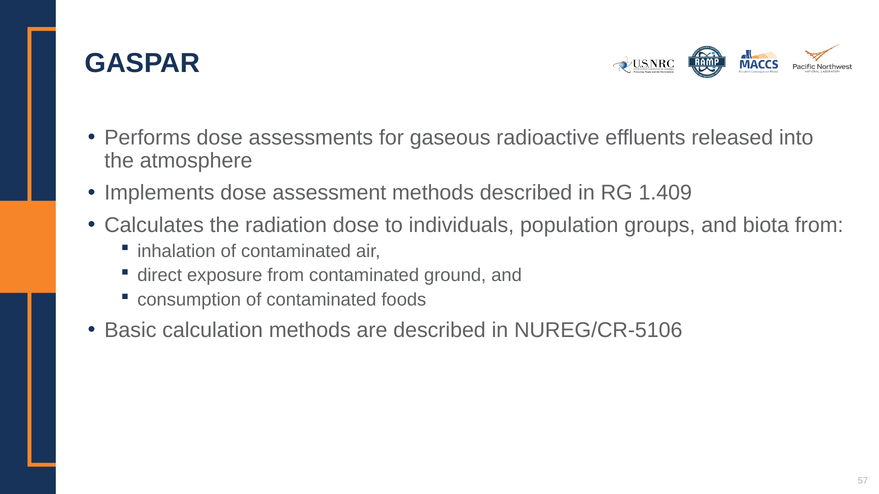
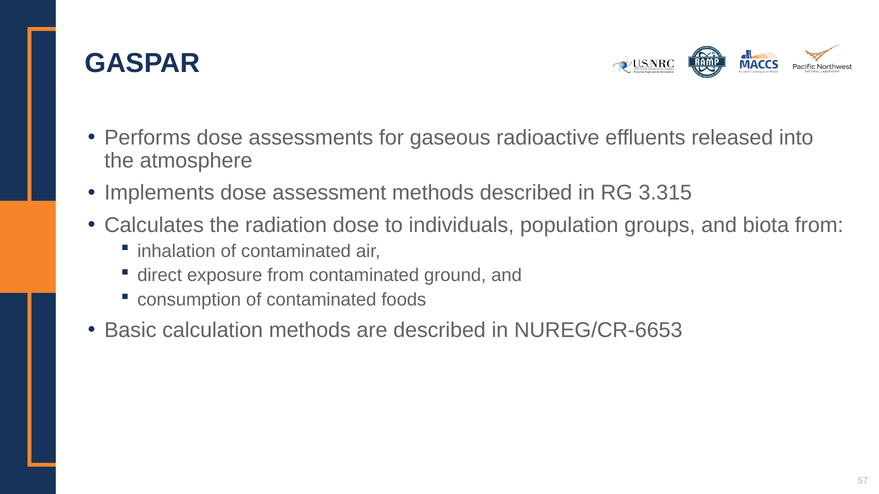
1.409: 1.409 -> 3.315
NUREG/CR-5106: NUREG/CR-5106 -> NUREG/CR-6653
